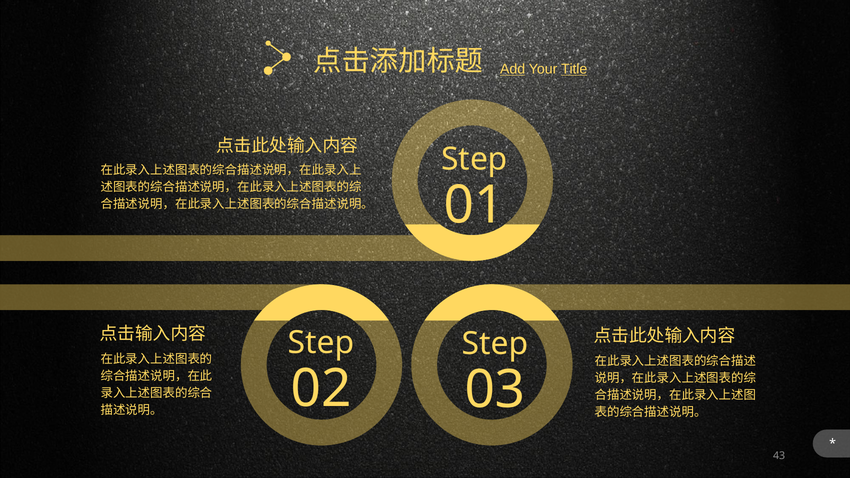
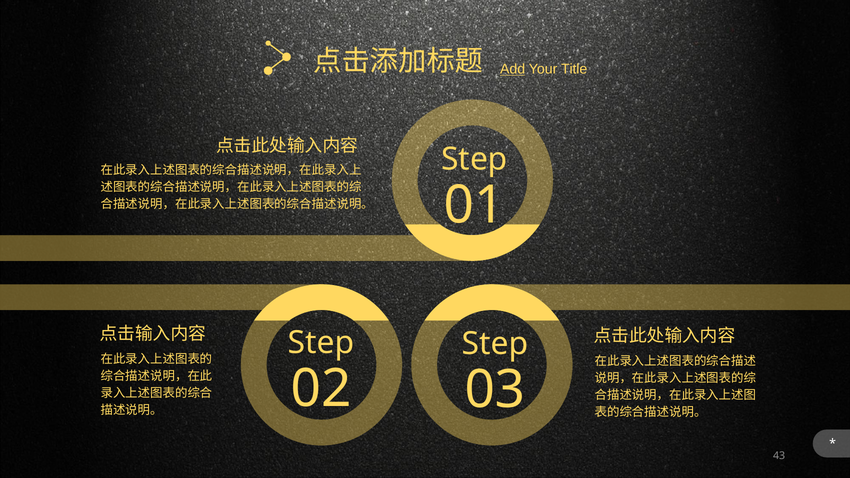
Title underline: present -> none
